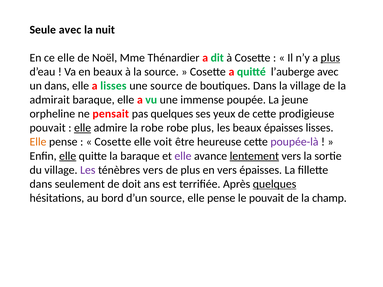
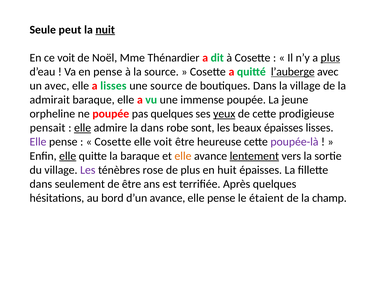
Seule avec: avec -> peut
nuit underline: none -> present
ce elle: elle -> voit
en beaux: beaux -> pense
l’auberge underline: none -> present
un dans: dans -> avec
ne pensait: pensait -> poupée
yeux underline: none -> present
pouvait at (48, 128): pouvait -> pensait
la robe: robe -> dans
robe plus: plus -> sont
Elle at (38, 142) colour: orange -> purple
elle at (183, 156) colour: purple -> orange
ténèbres vers: vers -> rose
en vers: vers -> huit
de doit: doit -> être
quelques at (275, 184) underline: present -> none
d’un source: source -> avance
le pouvait: pouvait -> étaient
